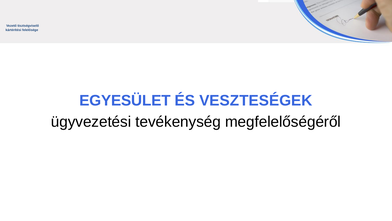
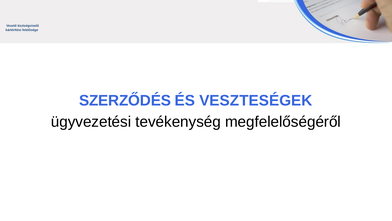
EGYESÜLET: EGYESÜLET -> SZERZŐDÉS
